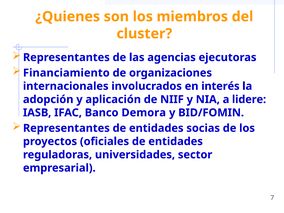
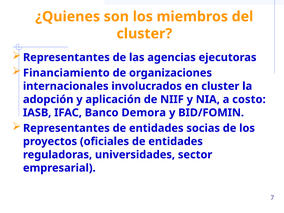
en interés: interés -> cluster
lidere: lidere -> costo
